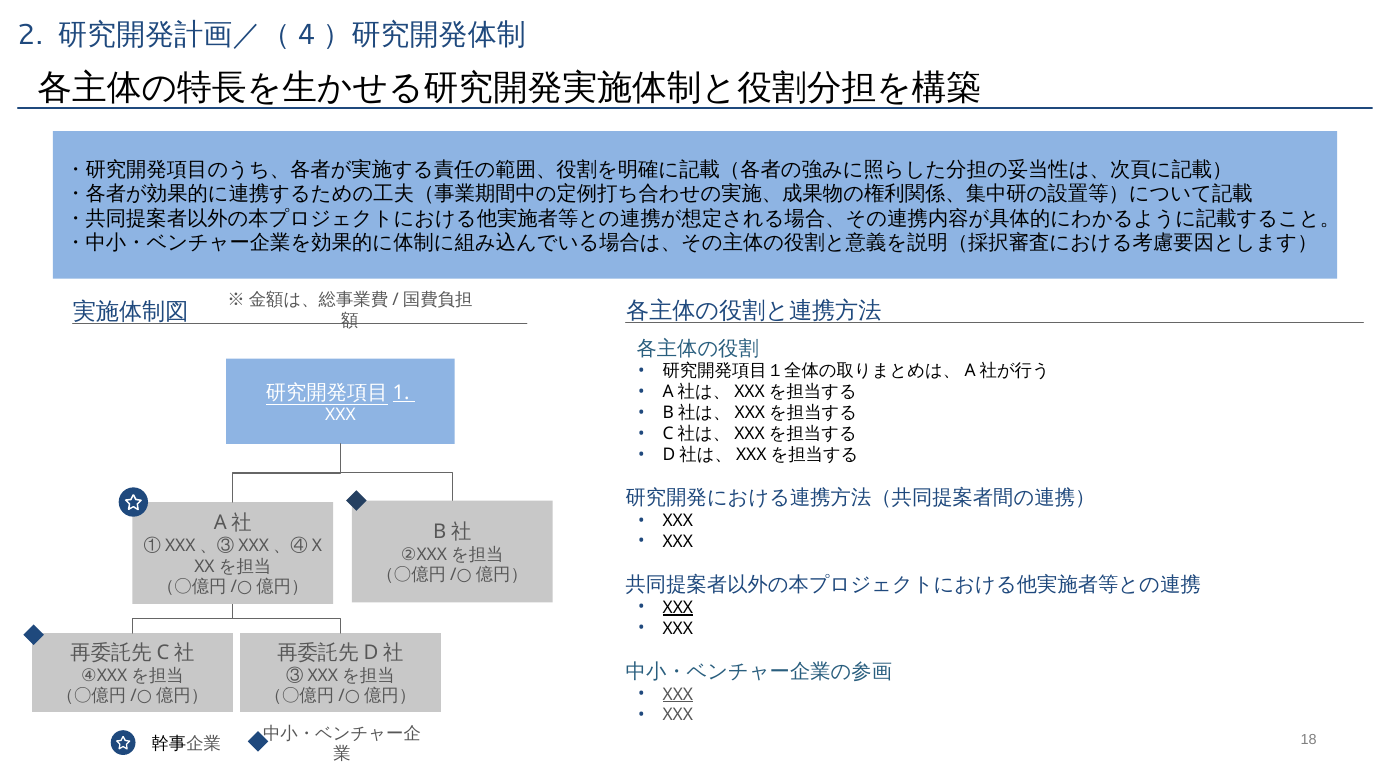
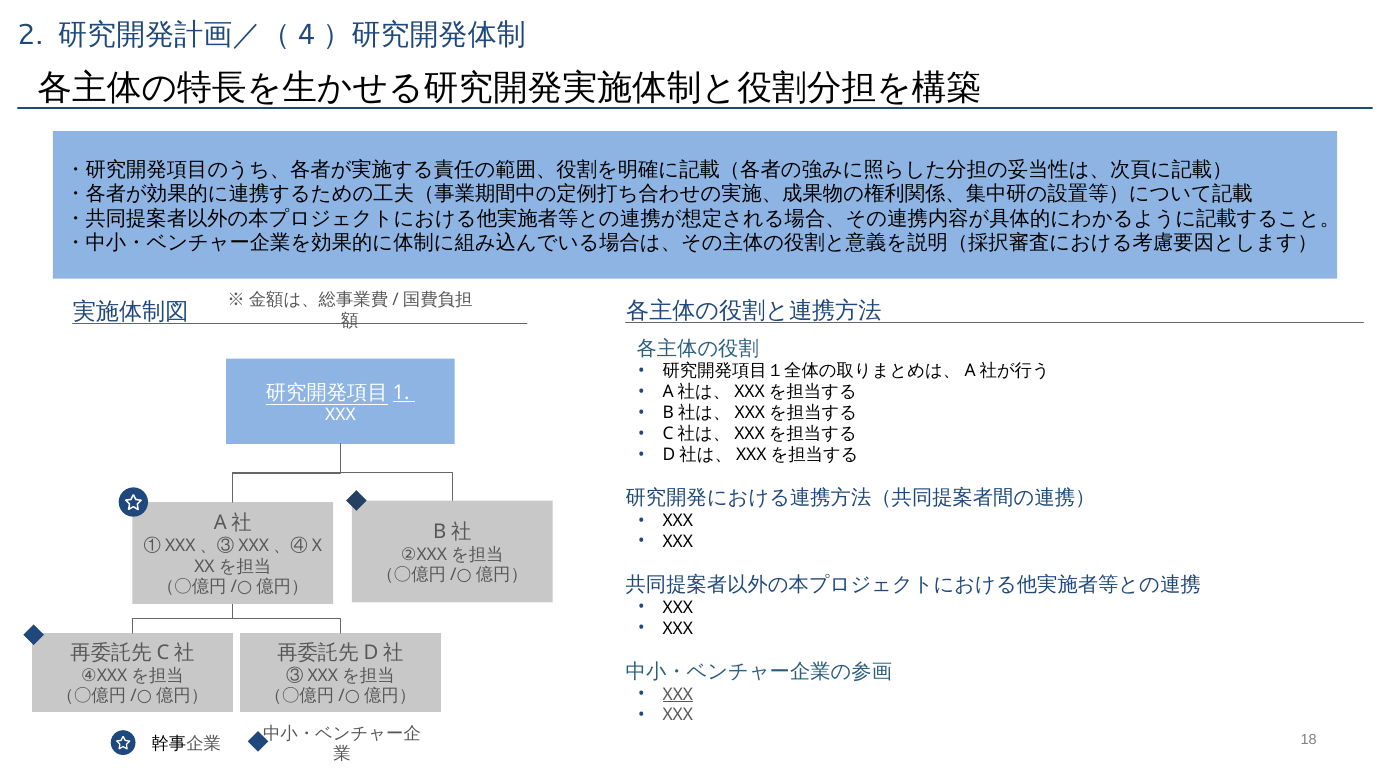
XXX at (678, 607) underline: present -> none
